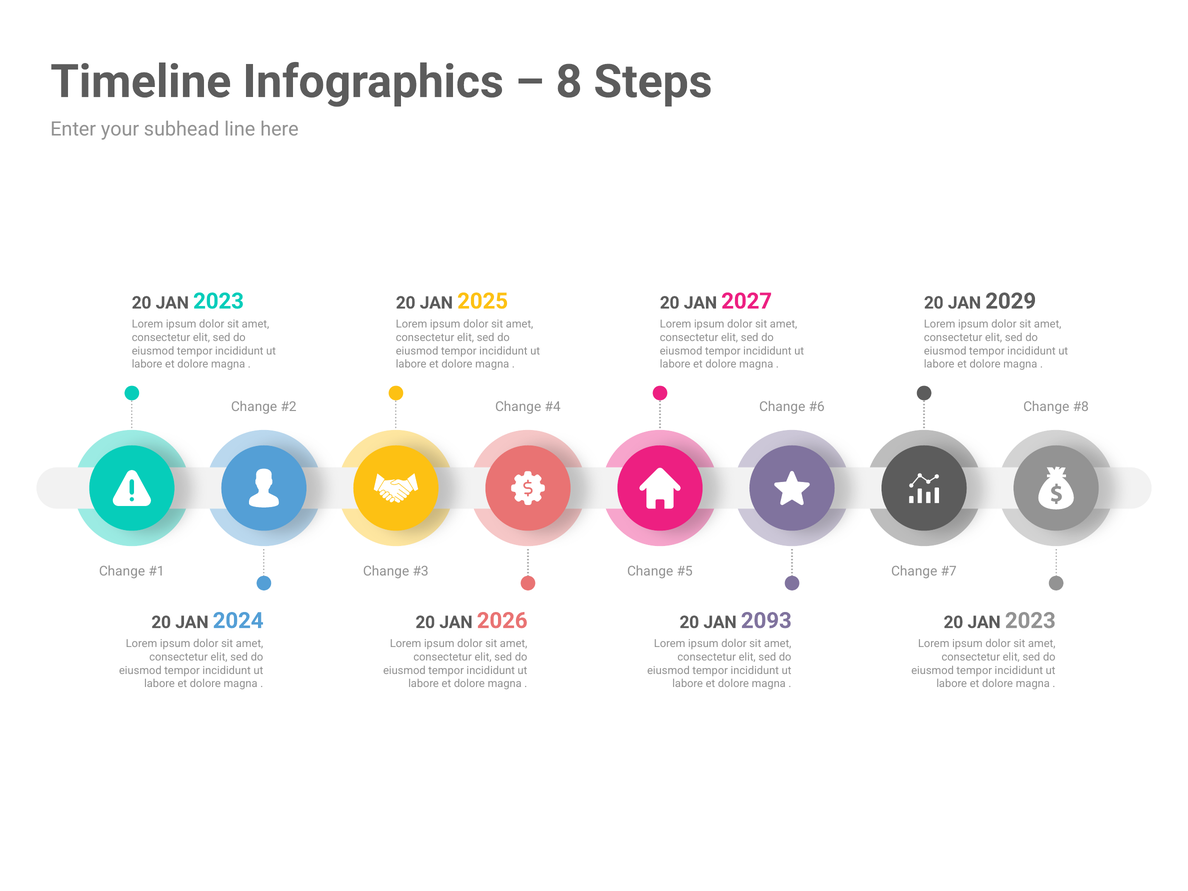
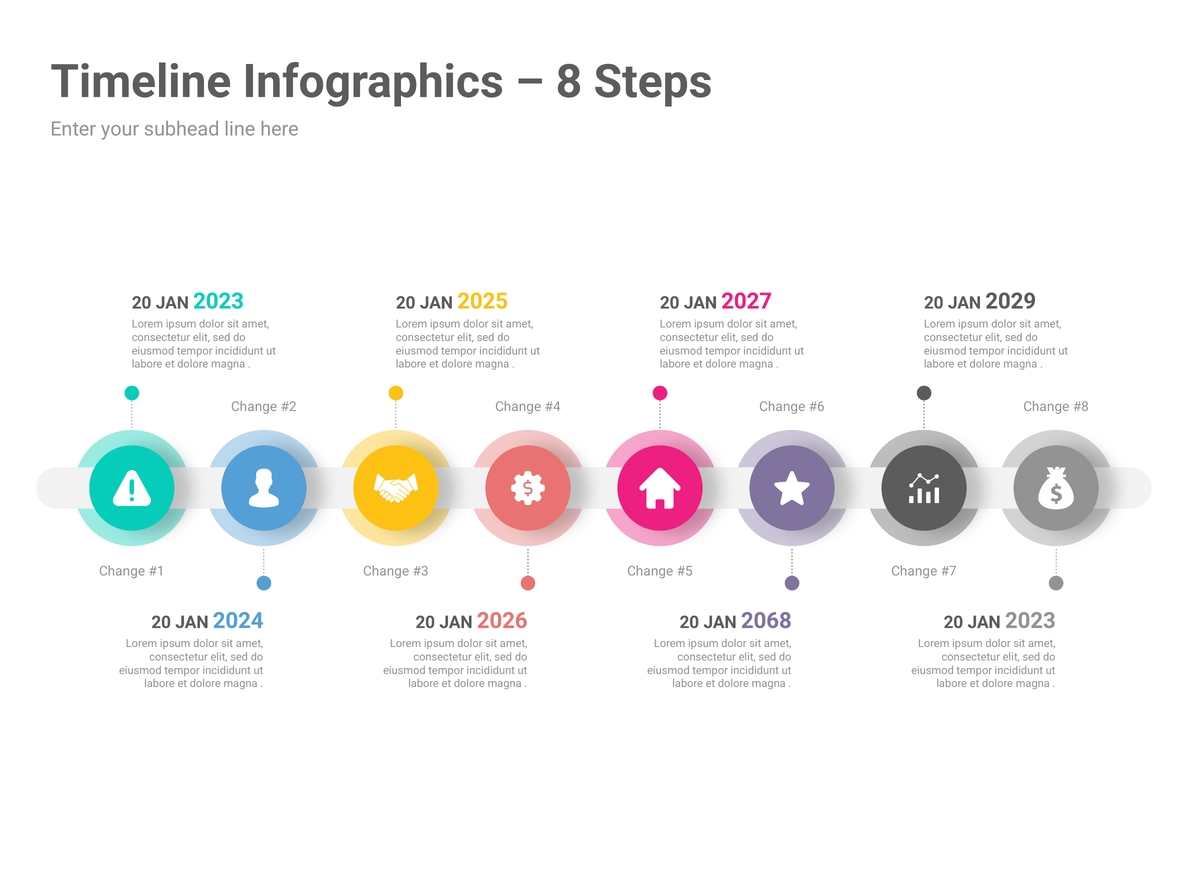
2093: 2093 -> 2068
